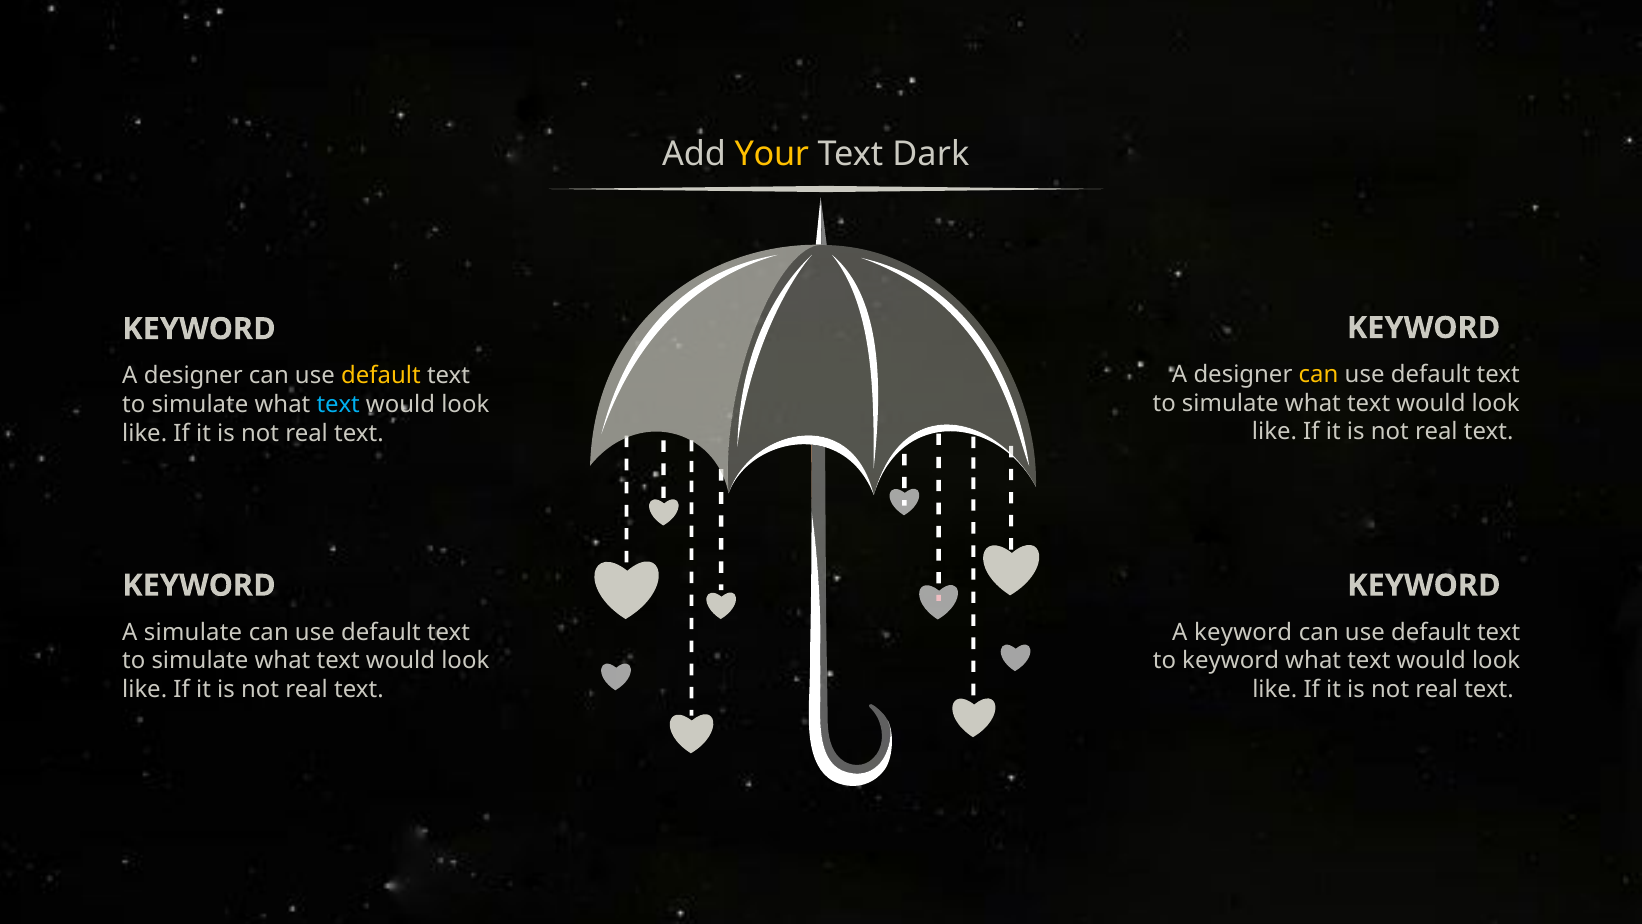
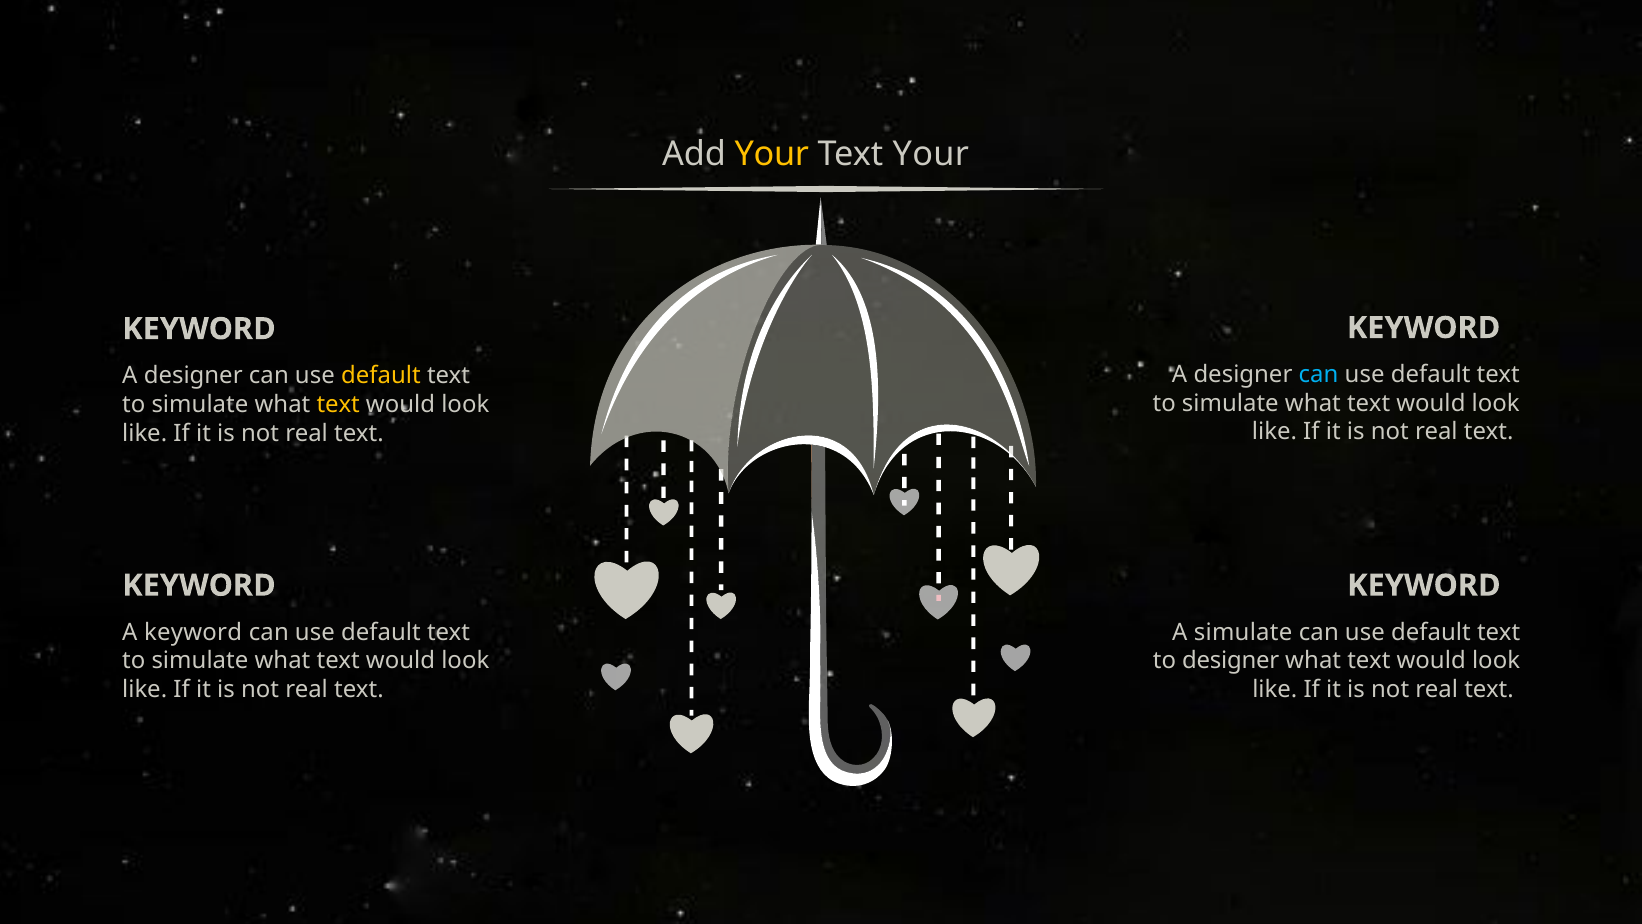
Text Dark: Dark -> Your
can at (1319, 374) colour: yellow -> light blue
text at (338, 404) colour: light blue -> yellow
A simulate: simulate -> keyword
A keyword: keyword -> simulate
to keyword: keyword -> designer
